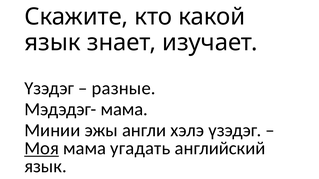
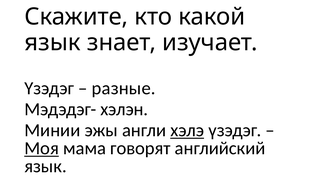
Мэдэдэг- мама: мама -> хэлэн
хэлэ underline: none -> present
угадать: угадать -> говорят
